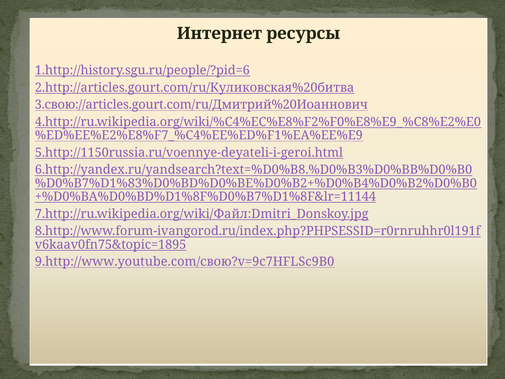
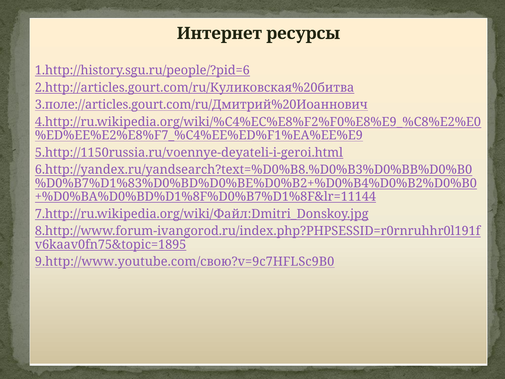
3.свою://articles.gourt.com/ru/Дмитрий%20Иоаннович: 3.свою://articles.gourt.com/ru/Дмитрий%20Иоаннович -> 3.поле://articles.gourt.com/ru/Дмитрий%20Иоаннович
